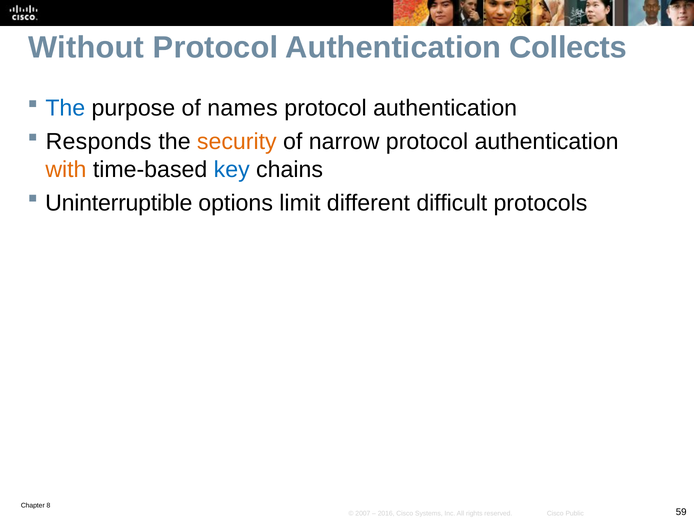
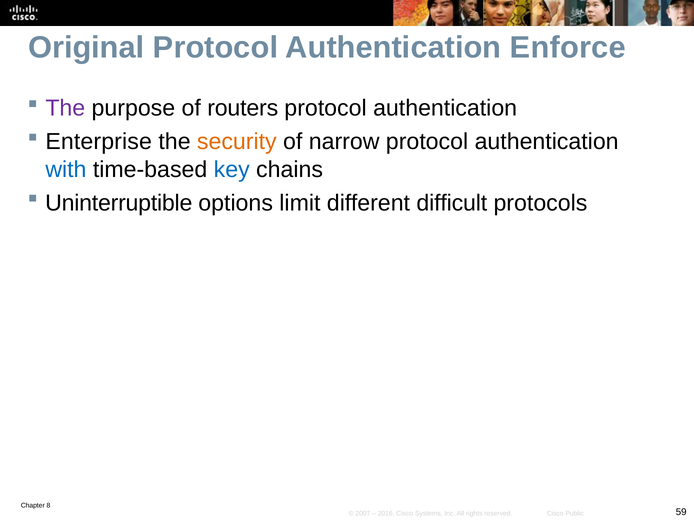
Without: Without -> Original
Collects: Collects -> Enforce
The at (65, 108) colour: blue -> purple
names: names -> routers
Responds: Responds -> Enterprise
with colour: orange -> blue
